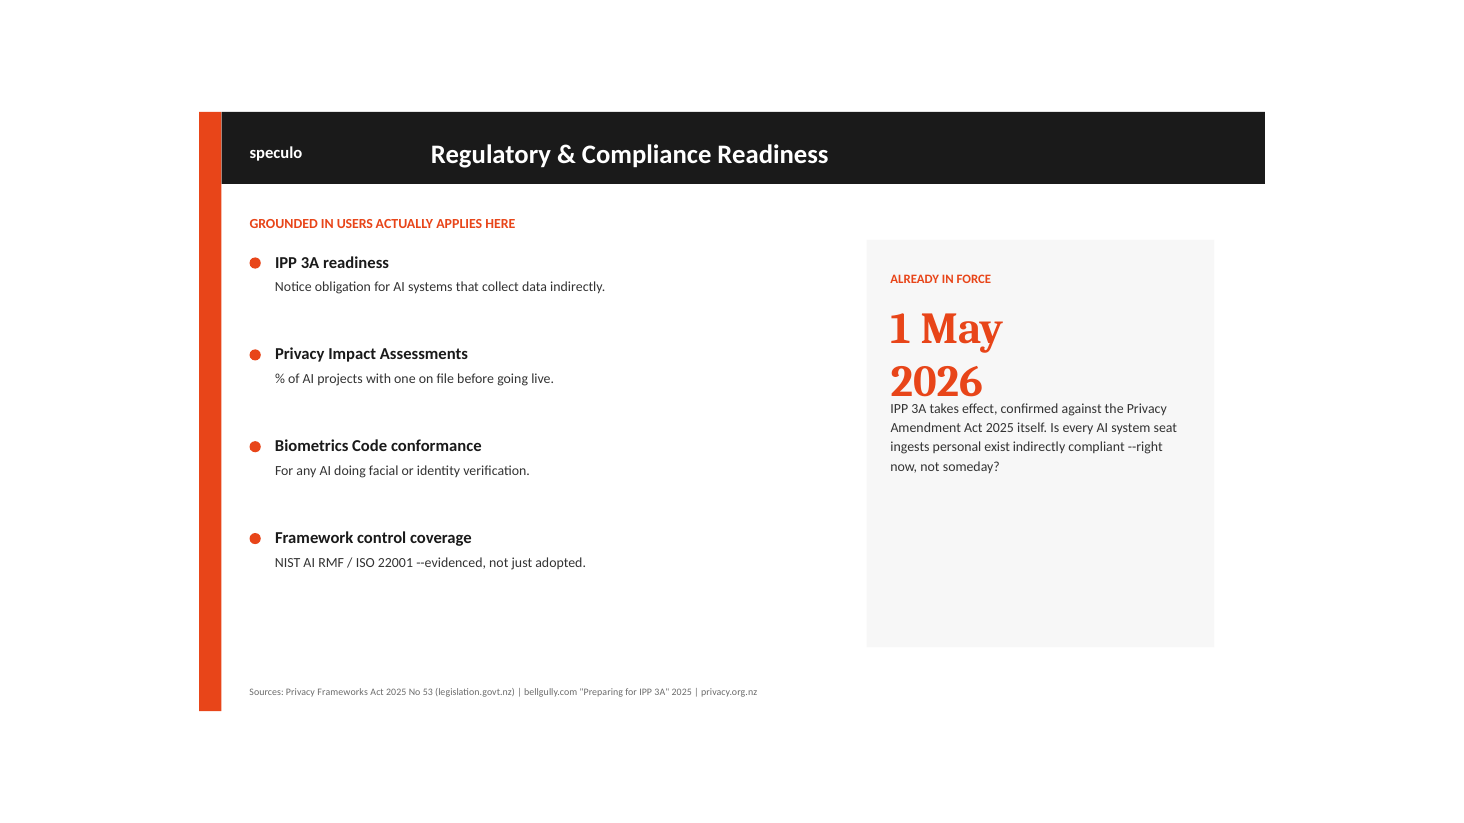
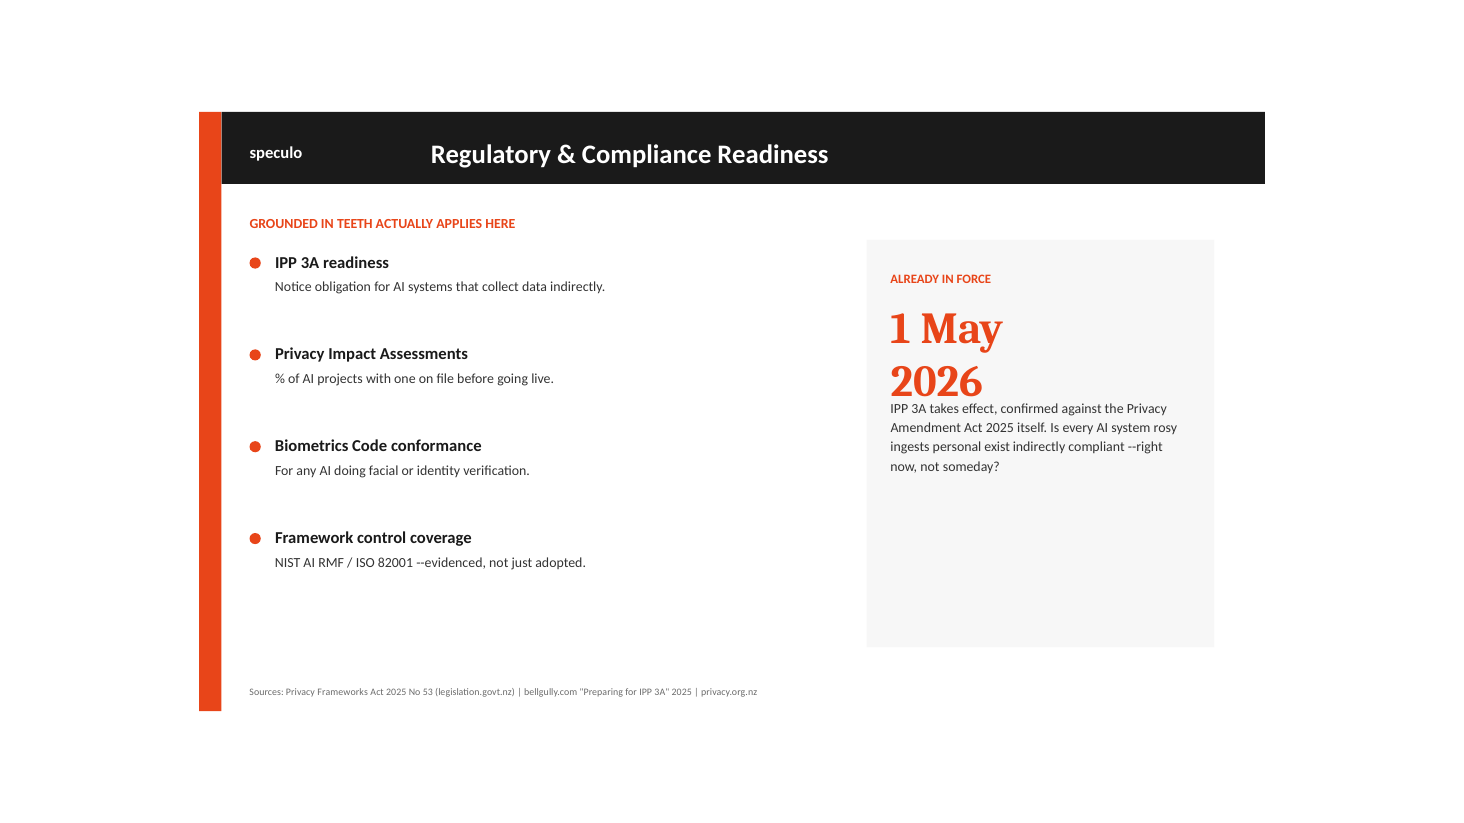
USERS: USERS -> TEETH
seat: seat -> rosy
22001: 22001 -> 82001
